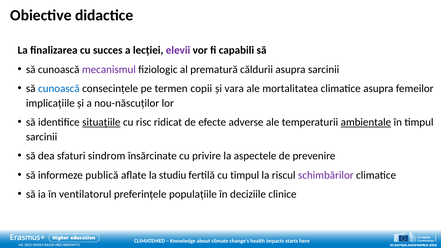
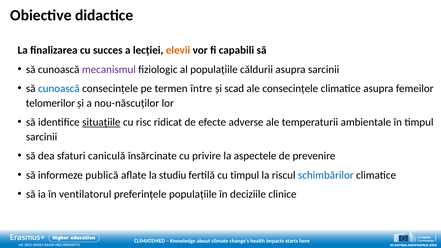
elevii colour: purple -> orange
al prematură: prematură -> populațiile
copii: copii -> între
vara: vara -> scad
ale mortalitatea: mortalitatea -> consecințele
implicațiile: implicațiile -> telomerilor
ambientale underline: present -> none
sindrom: sindrom -> caniculă
schimbărilor colour: purple -> blue
